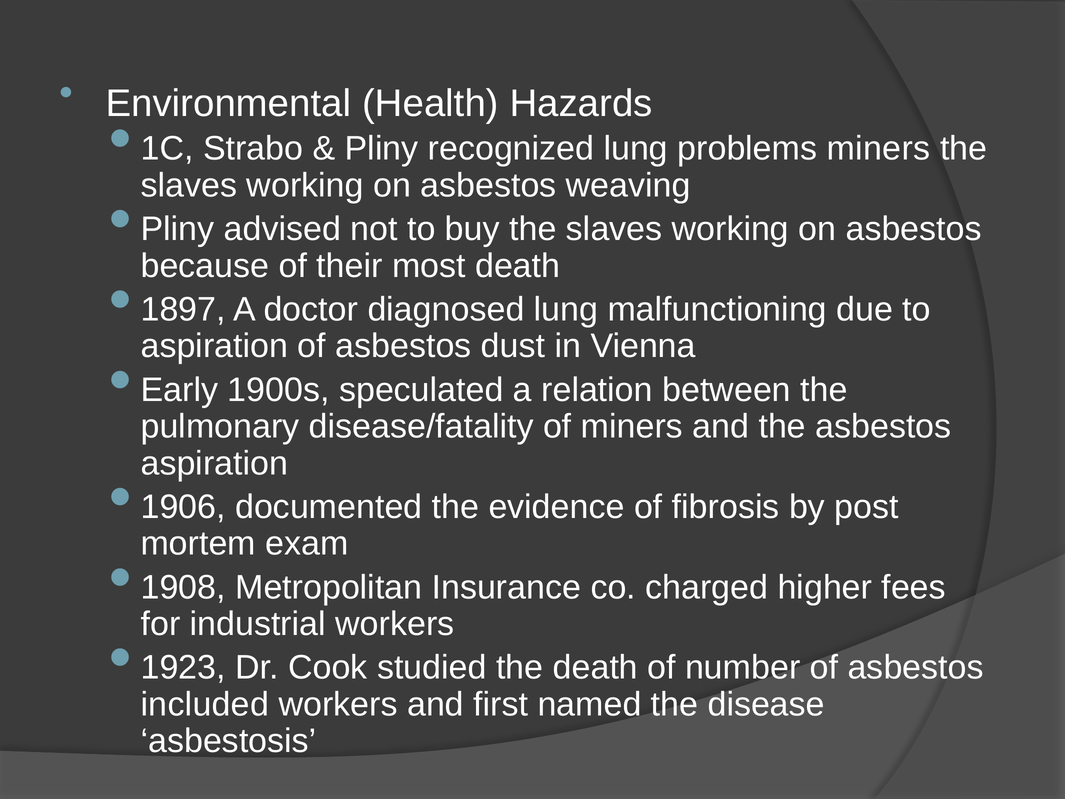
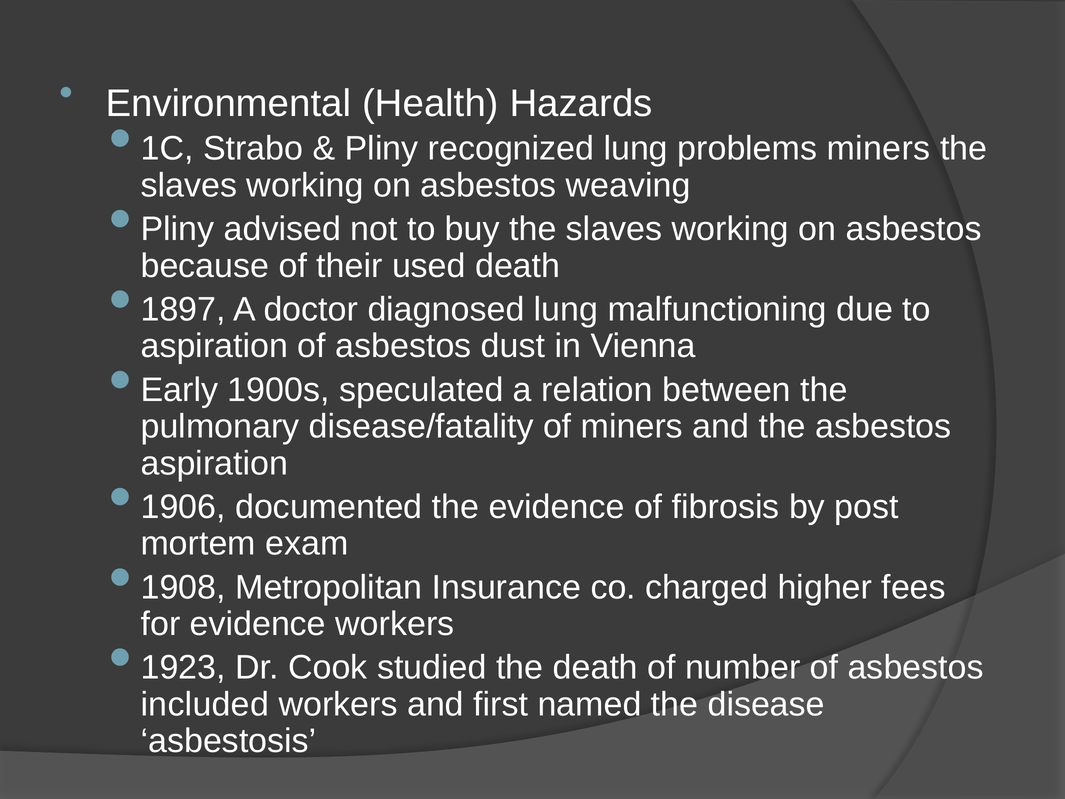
most: most -> used
for industrial: industrial -> evidence
